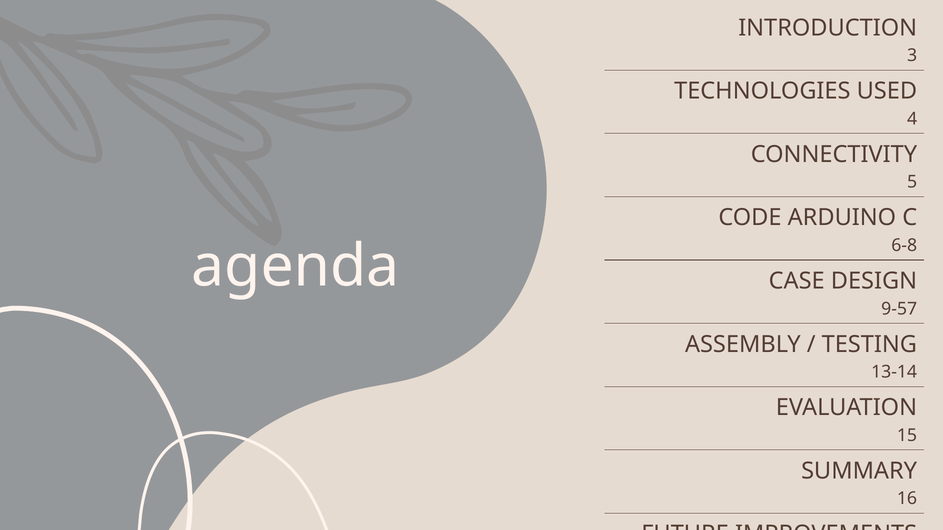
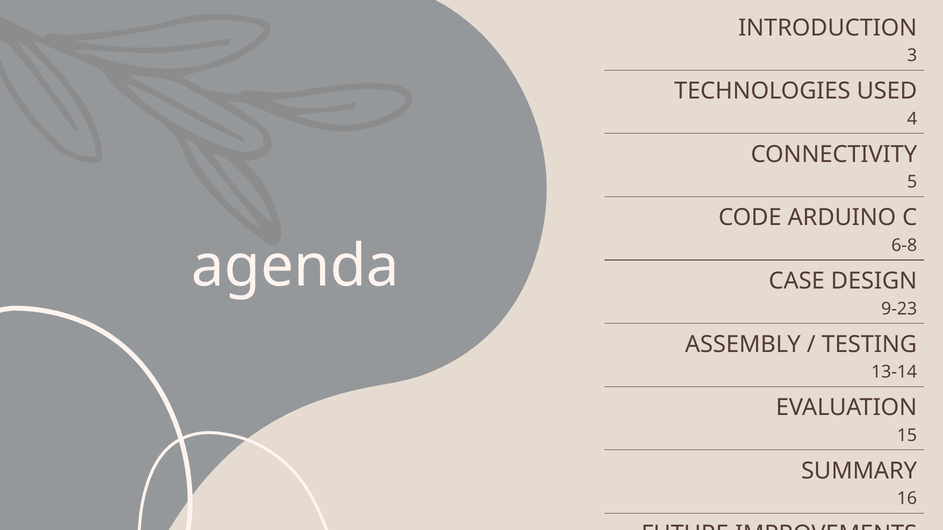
9-57: 9-57 -> 9-23
